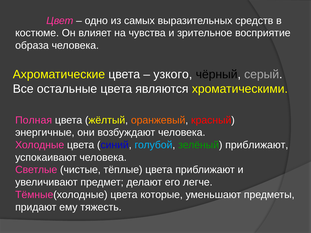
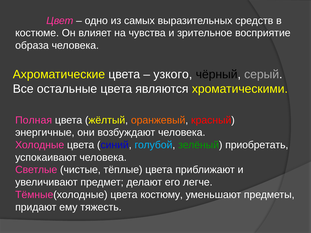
зелёный приближают: приближают -> приобретать
которые: которые -> костюму
